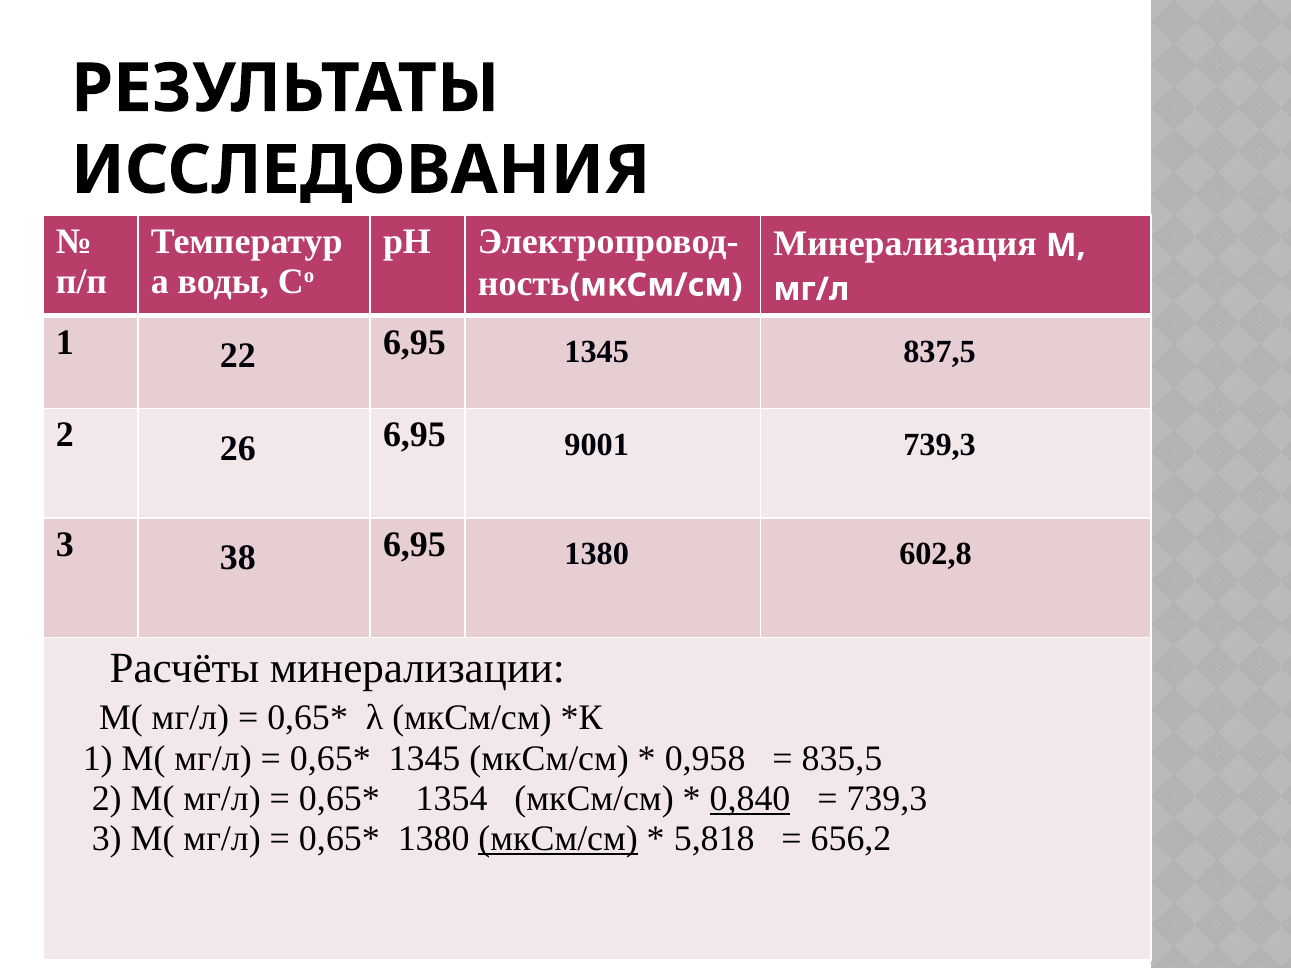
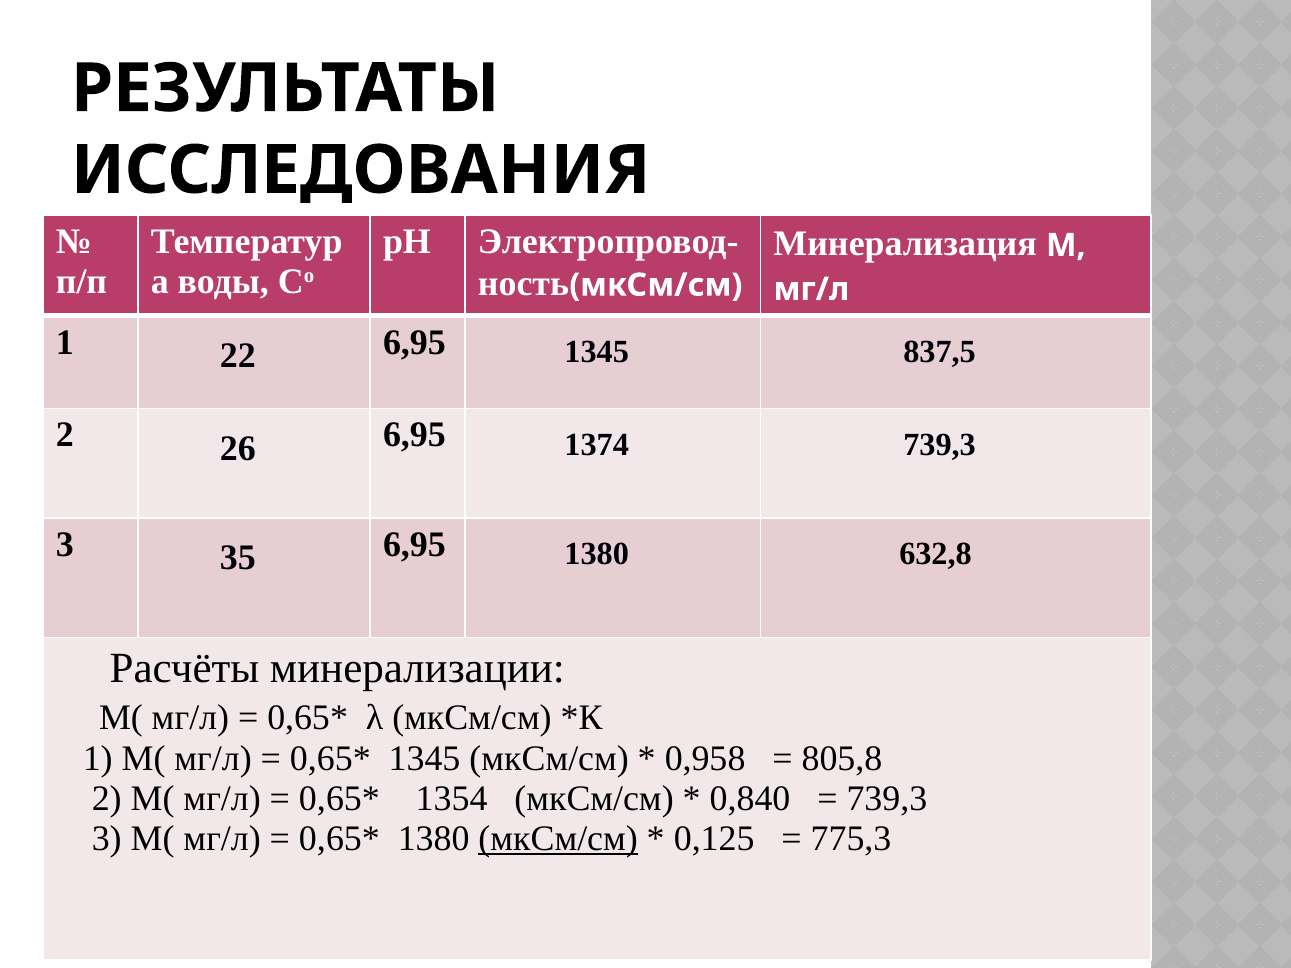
9001: 9001 -> 1374
38: 38 -> 35
602,8: 602,8 -> 632,8
835,5: 835,5 -> 805,8
0,840 underline: present -> none
5,818: 5,818 -> 0,125
656,2: 656,2 -> 775,3
